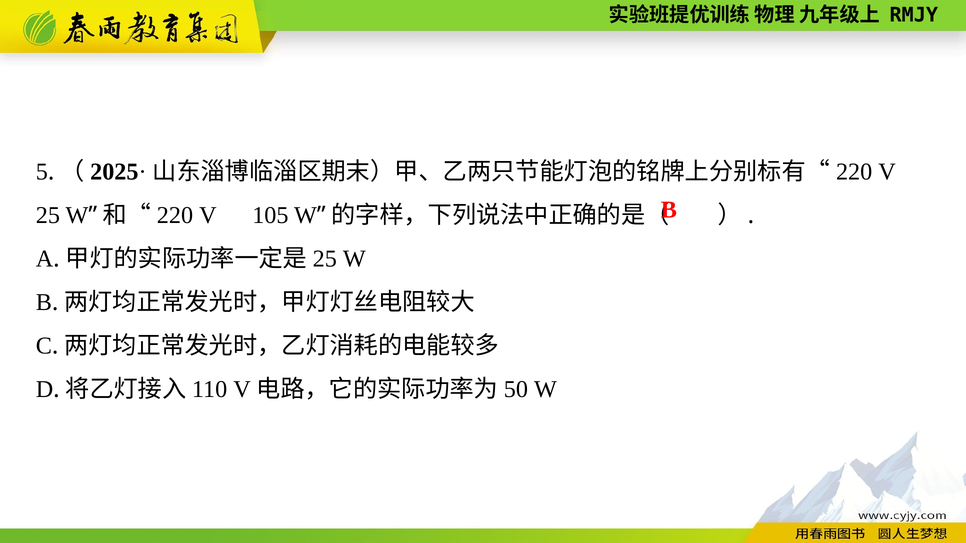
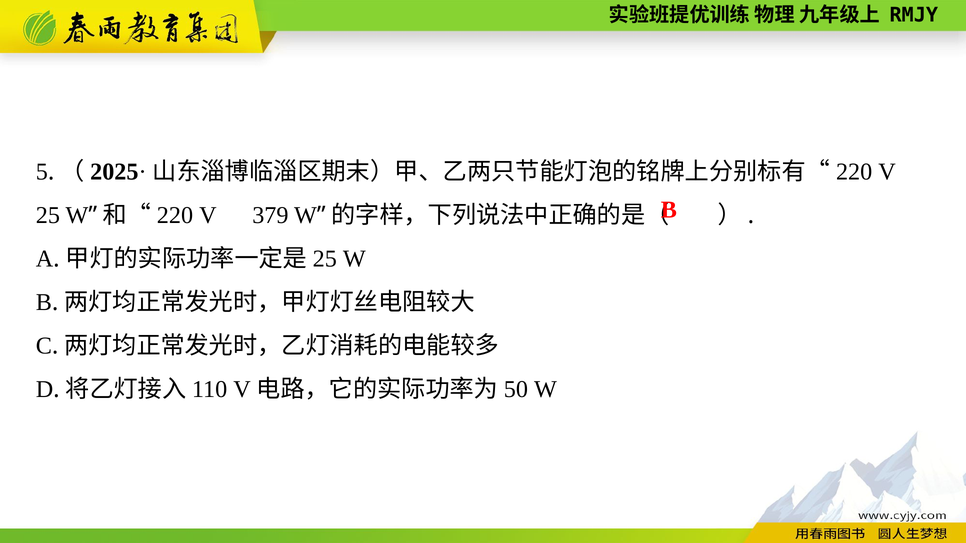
105: 105 -> 379
